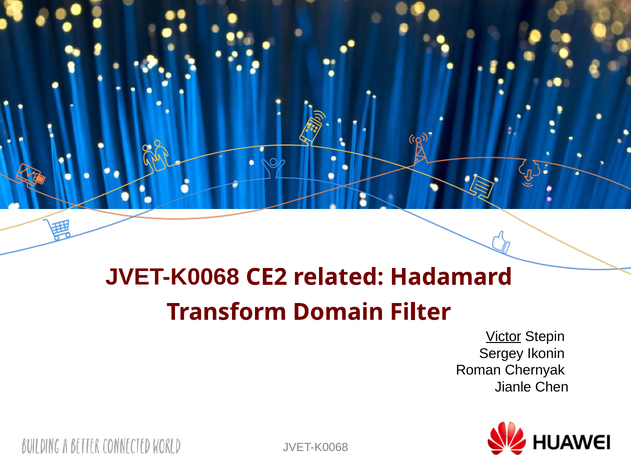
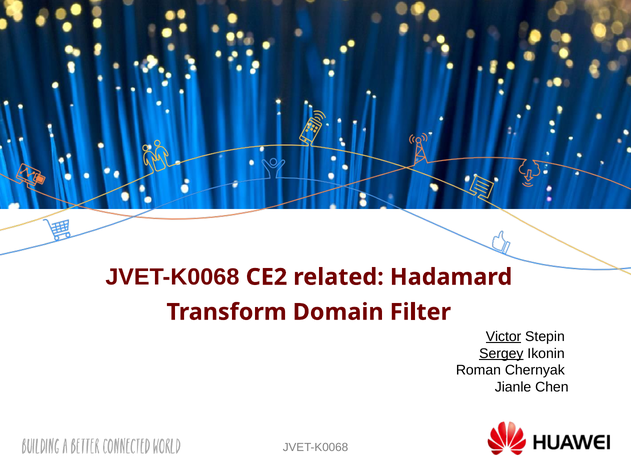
Sergey underline: none -> present
